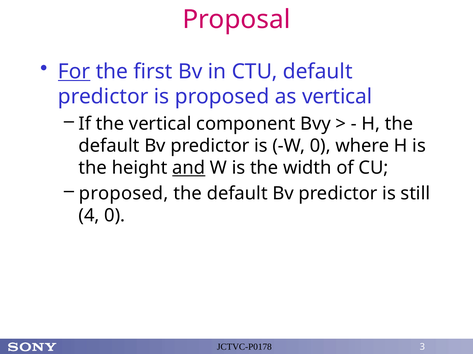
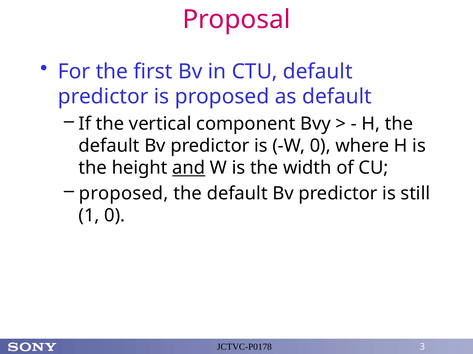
For underline: present -> none
as vertical: vertical -> default
4: 4 -> 1
